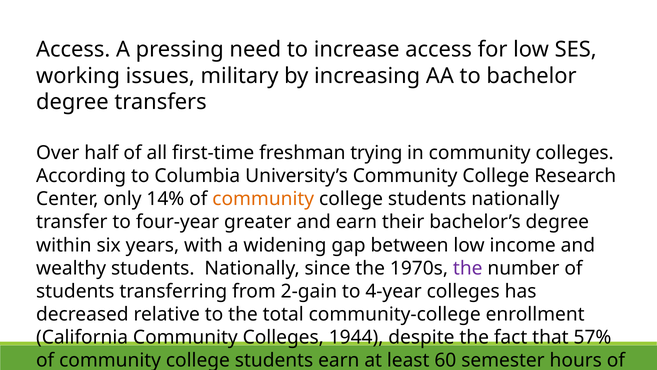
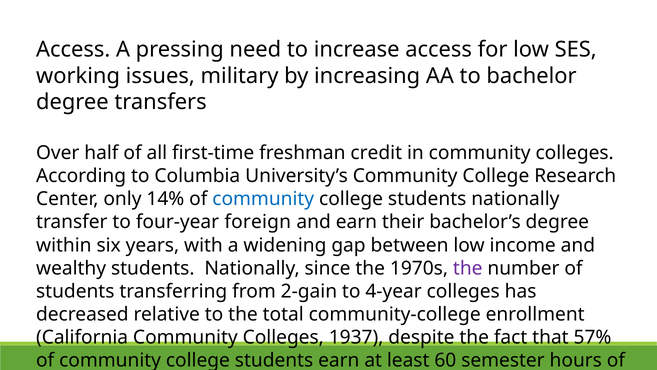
freshman trying: trying -> credit
community at (263, 199) colour: orange -> blue
greater: greater -> foreign
1944: 1944 -> 1937
